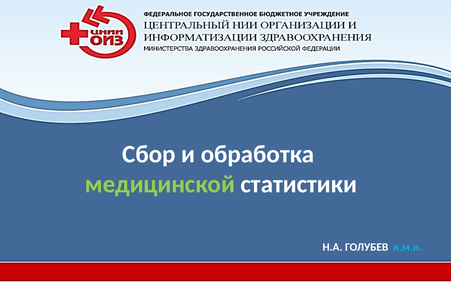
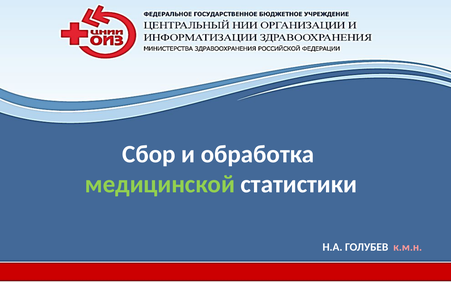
к.м.н colour: light blue -> pink
